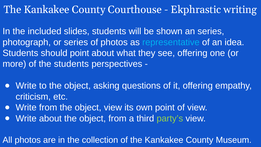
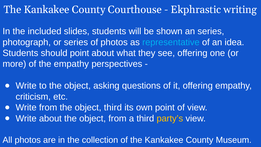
the students: students -> empathy
object view: view -> third
party’s colour: light green -> yellow
